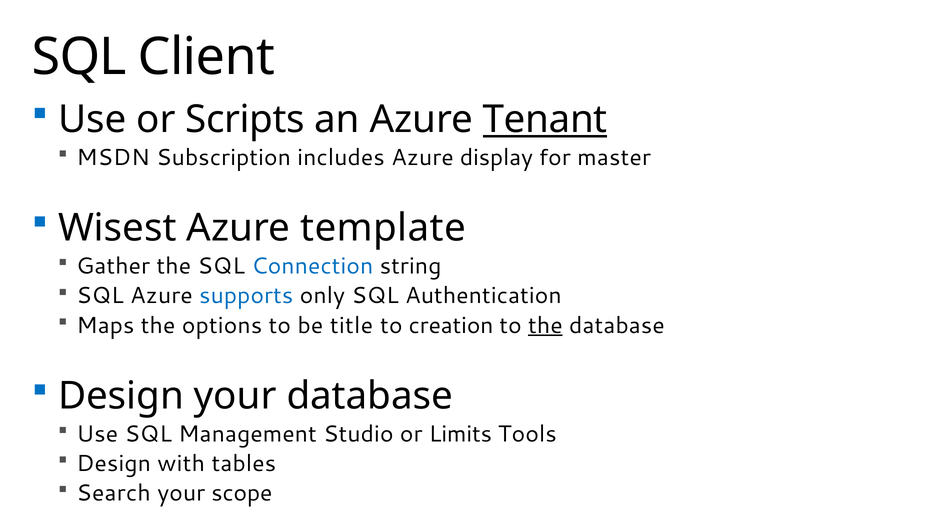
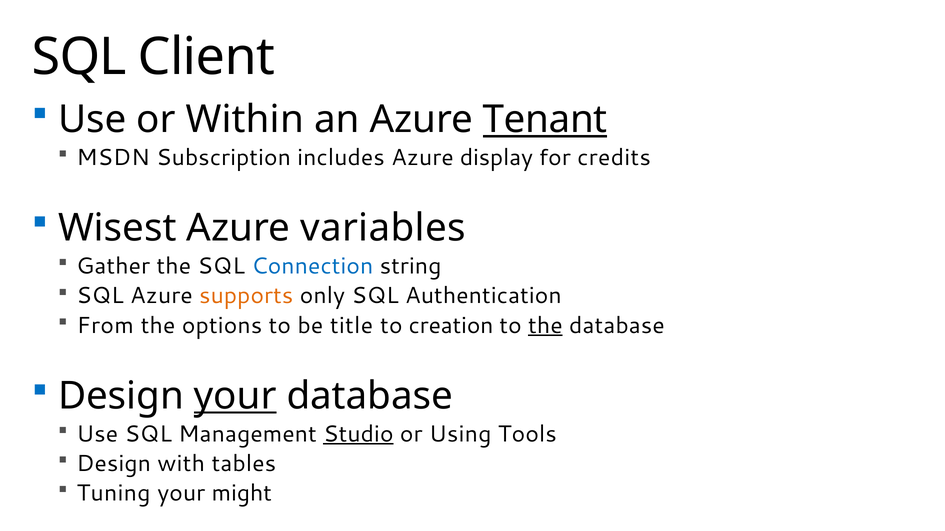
Scripts: Scripts -> Within
master: master -> credits
template: template -> variables
supports colour: blue -> orange
Maps: Maps -> From
your at (235, 396) underline: none -> present
Studio underline: none -> present
Limits: Limits -> Using
Search: Search -> Tuning
scope: scope -> might
